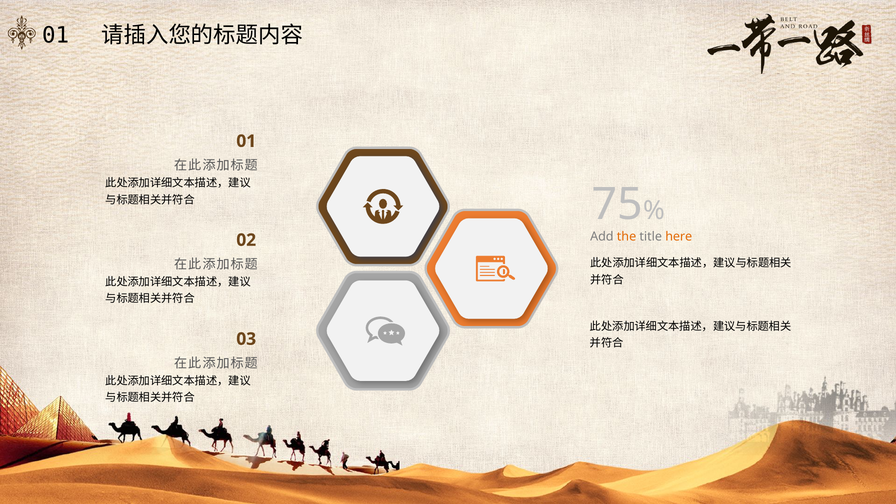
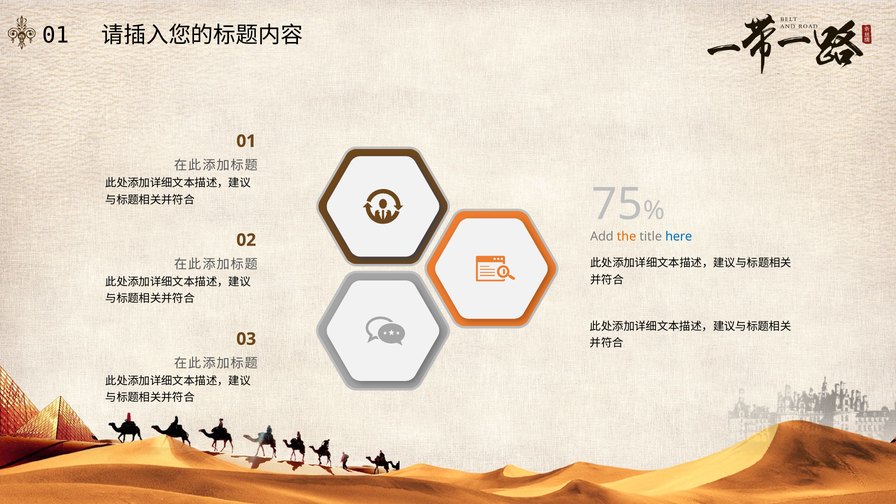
here colour: orange -> blue
